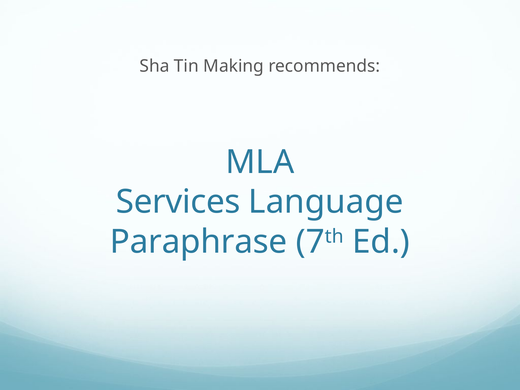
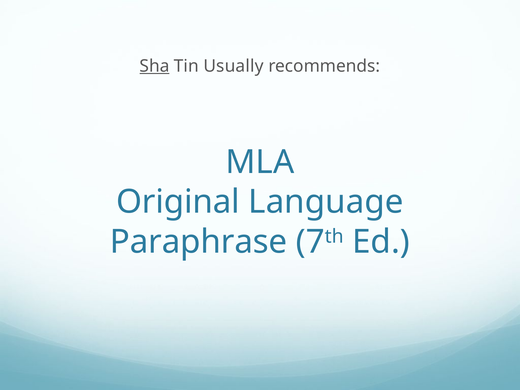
Sha underline: none -> present
Making: Making -> Usually
Services: Services -> Original
